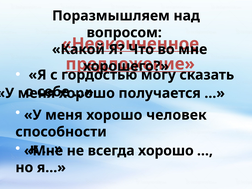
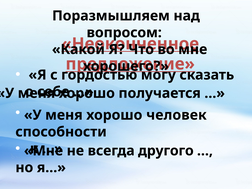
всегда хорошо: хорошо -> другого
